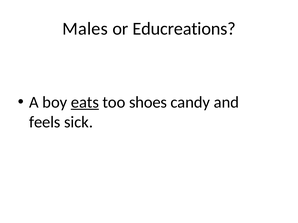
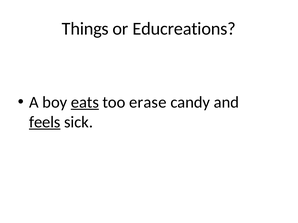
Males: Males -> Things
shoes: shoes -> erase
feels underline: none -> present
